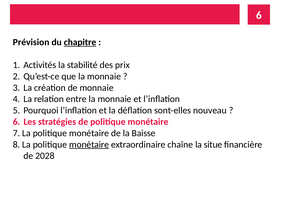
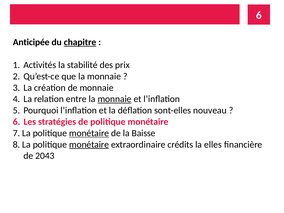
Prévision: Prévision -> Anticipée
monnaie at (115, 99) underline: none -> present
monétaire at (89, 133) underline: none -> present
chaîne: chaîne -> crédits
situe: situe -> elles
2028: 2028 -> 2043
